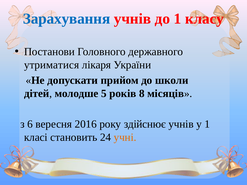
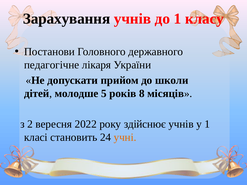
Зарахування colour: blue -> black
утриматися: утриматися -> педагогічне
6: 6 -> 2
2016: 2016 -> 2022
